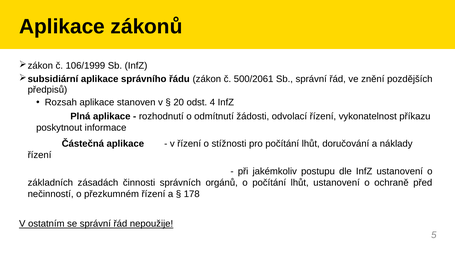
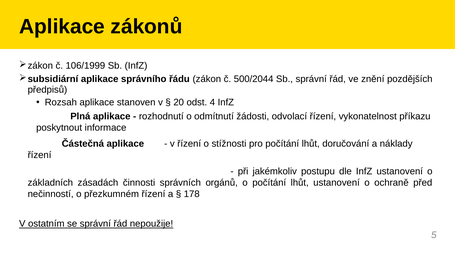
500/2061: 500/2061 -> 500/2044
